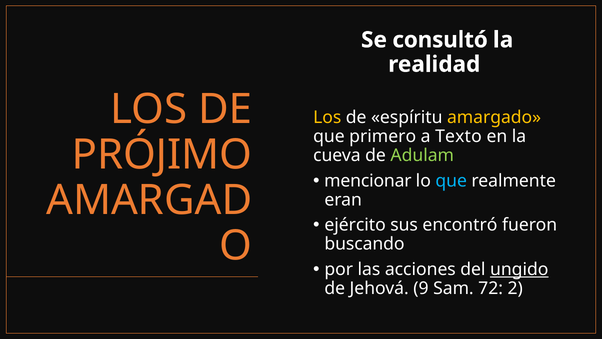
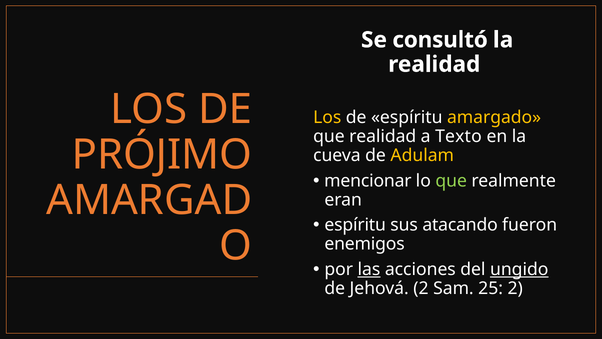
que primero: primero -> realidad
Adulam colour: light green -> yellow
que at (451, 181) colour: light blue -> light green
ejército at (355, 225): ejército -> espíritu
encontró: encontró -> atacando
buscando: buscando -> enemigos
las underline: none -> present
Jehová 9: 9 -> 2
72: 72 -> 25
